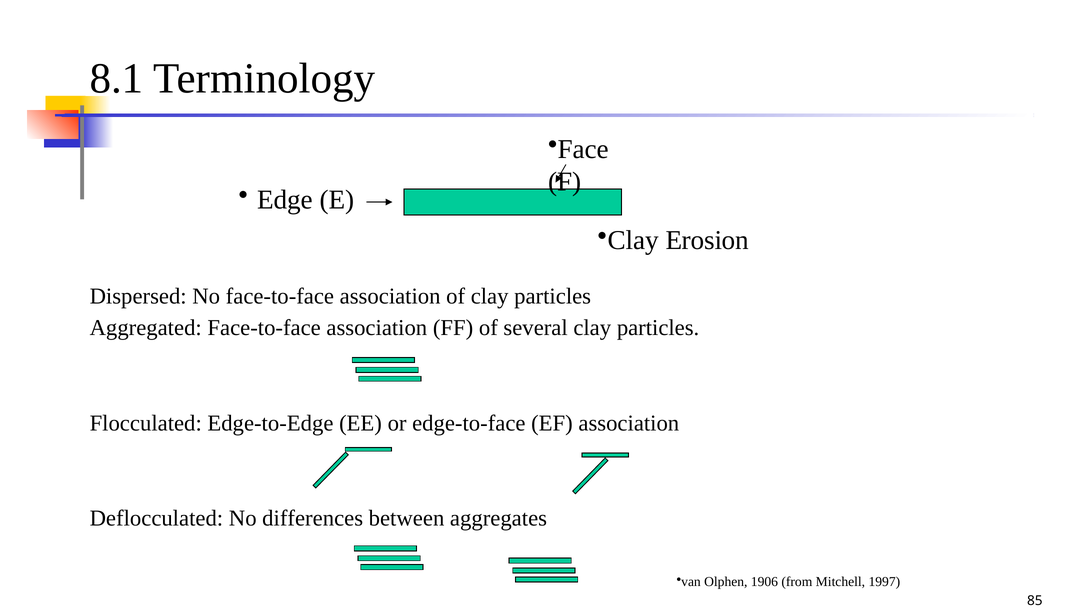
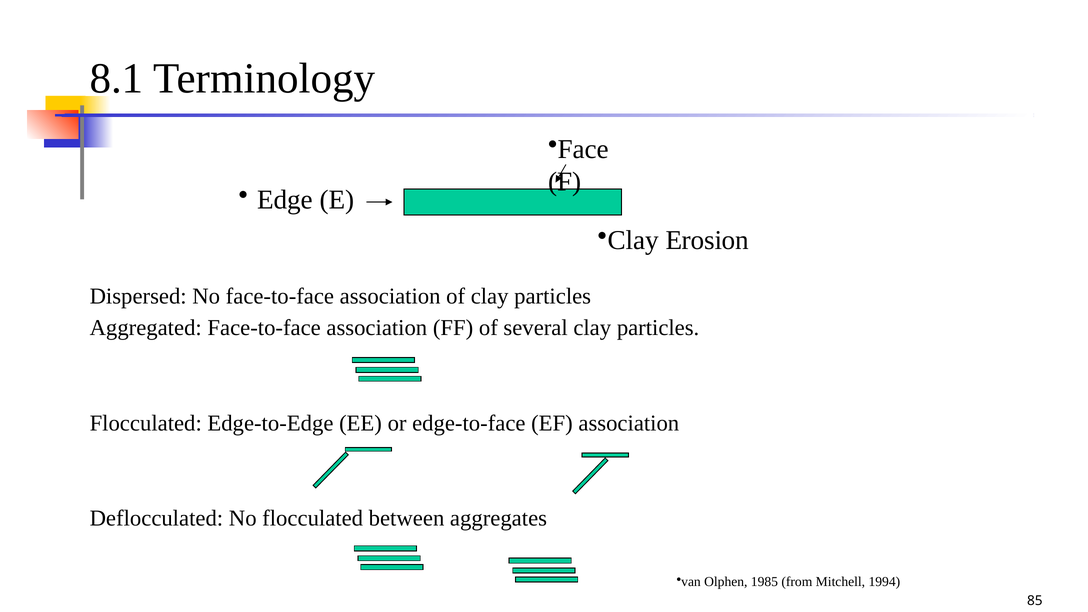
No differences: differences -> flocculated
1906: 1906 -> 1985
1997: 1997 -> 1994
